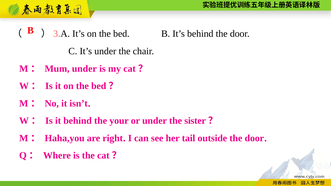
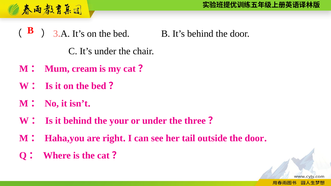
Mum under: under -> cream
sister: sister -> three
